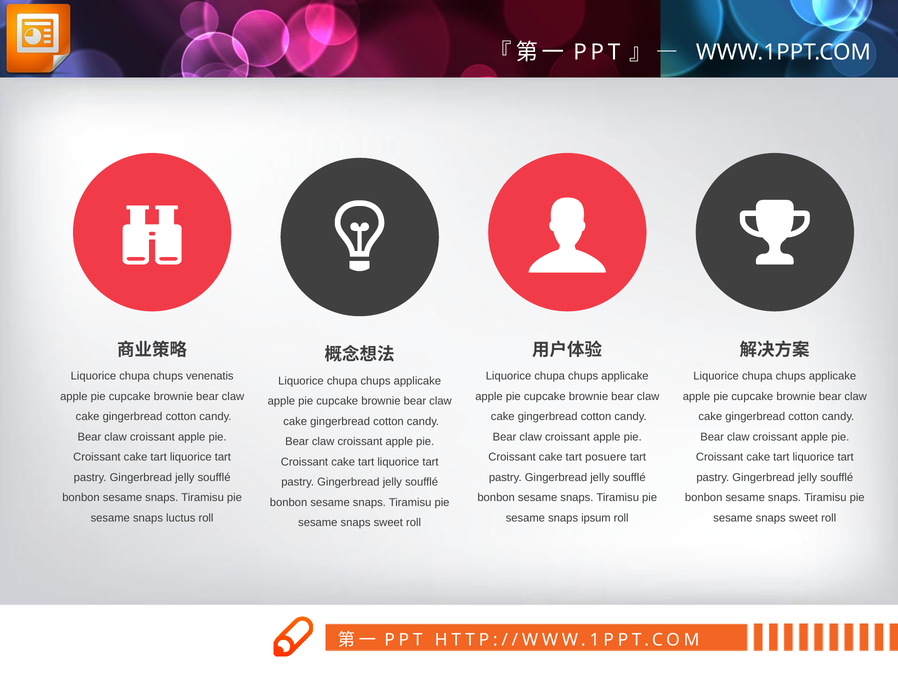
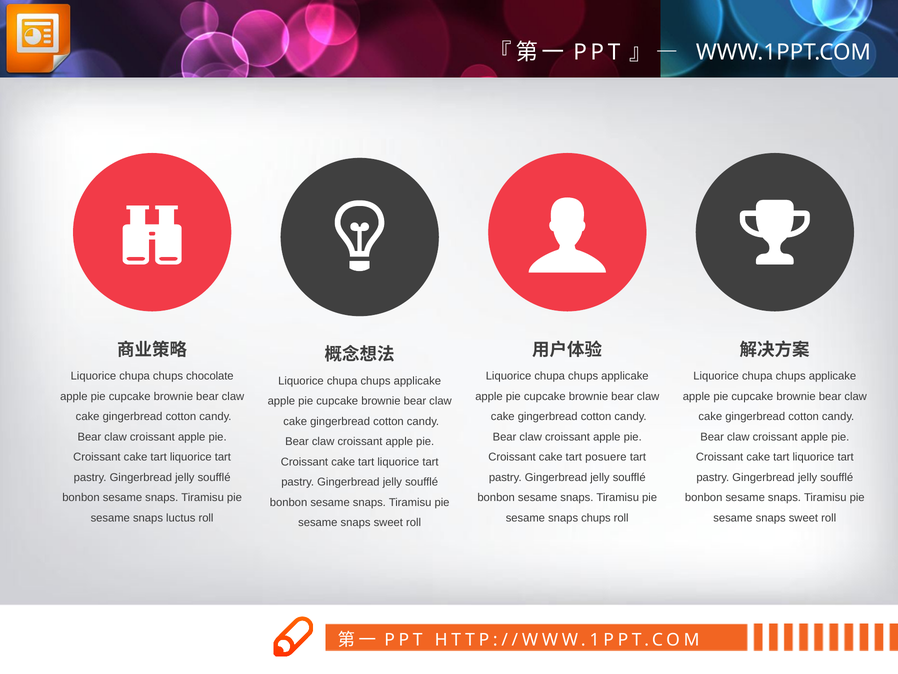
venenatis: venenatis -> chocolate
snaps ipsum: ipsum -> chups
